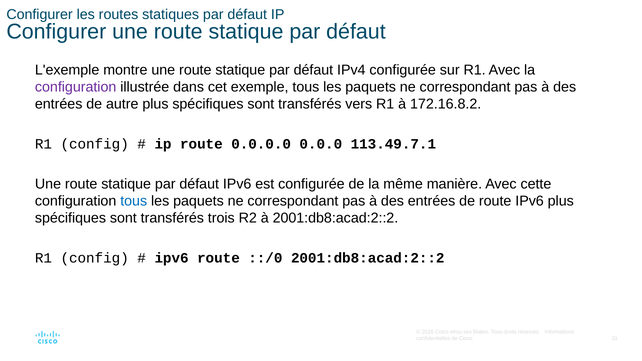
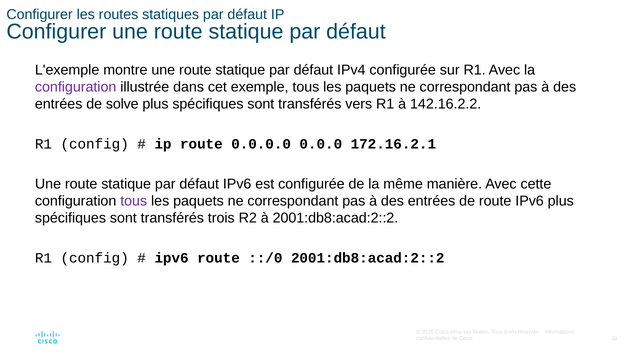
autre: autre -> solve
172.16.8.2: 172.16.8.2 -> 142.16.2.2
113.49.7.1: 113.49.7.1 -> 172.16.2.1
tous at (134, 201) colour: blue -> purple
